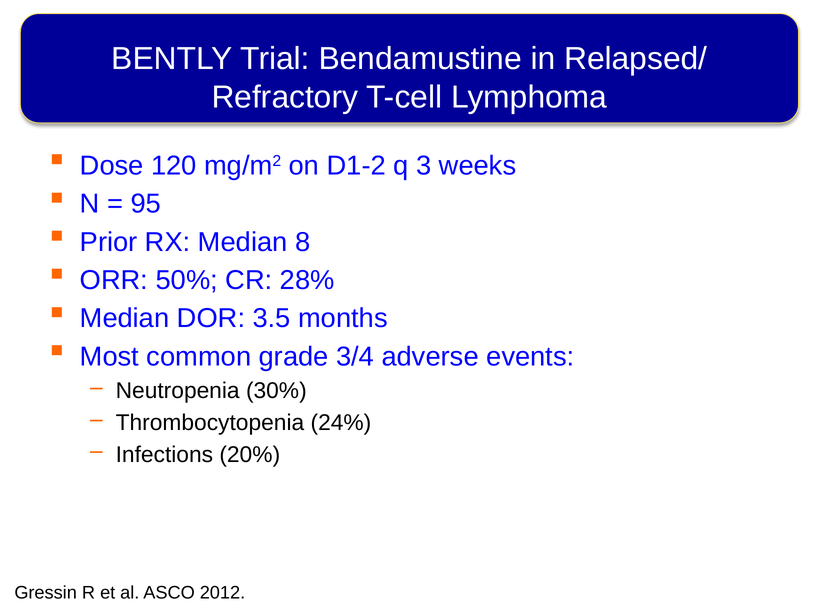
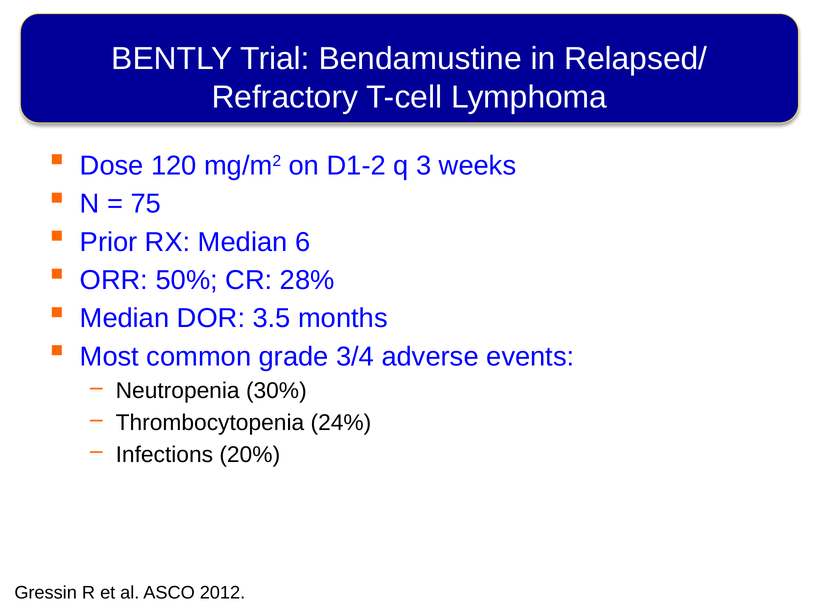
95: 95 -> 75
8: 8 -> 6
